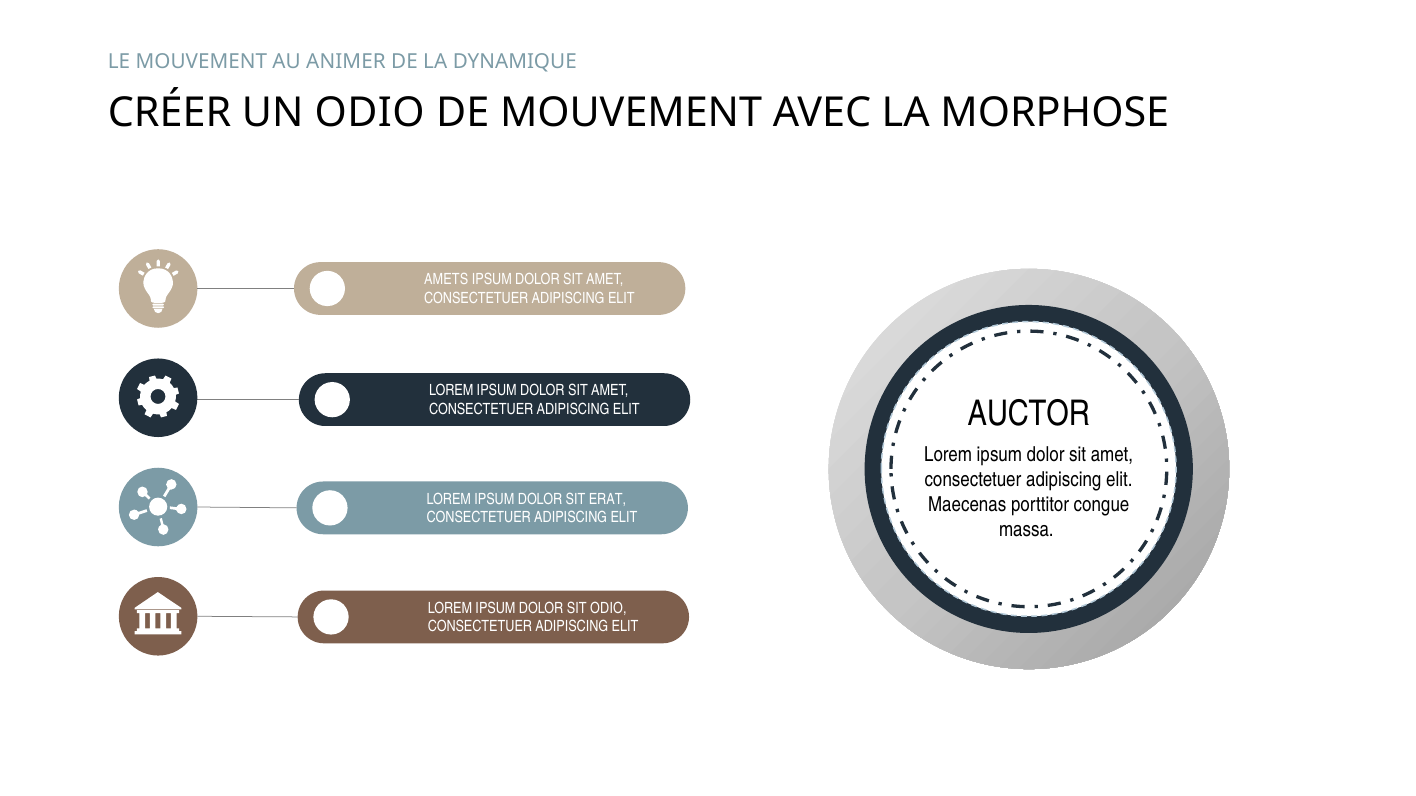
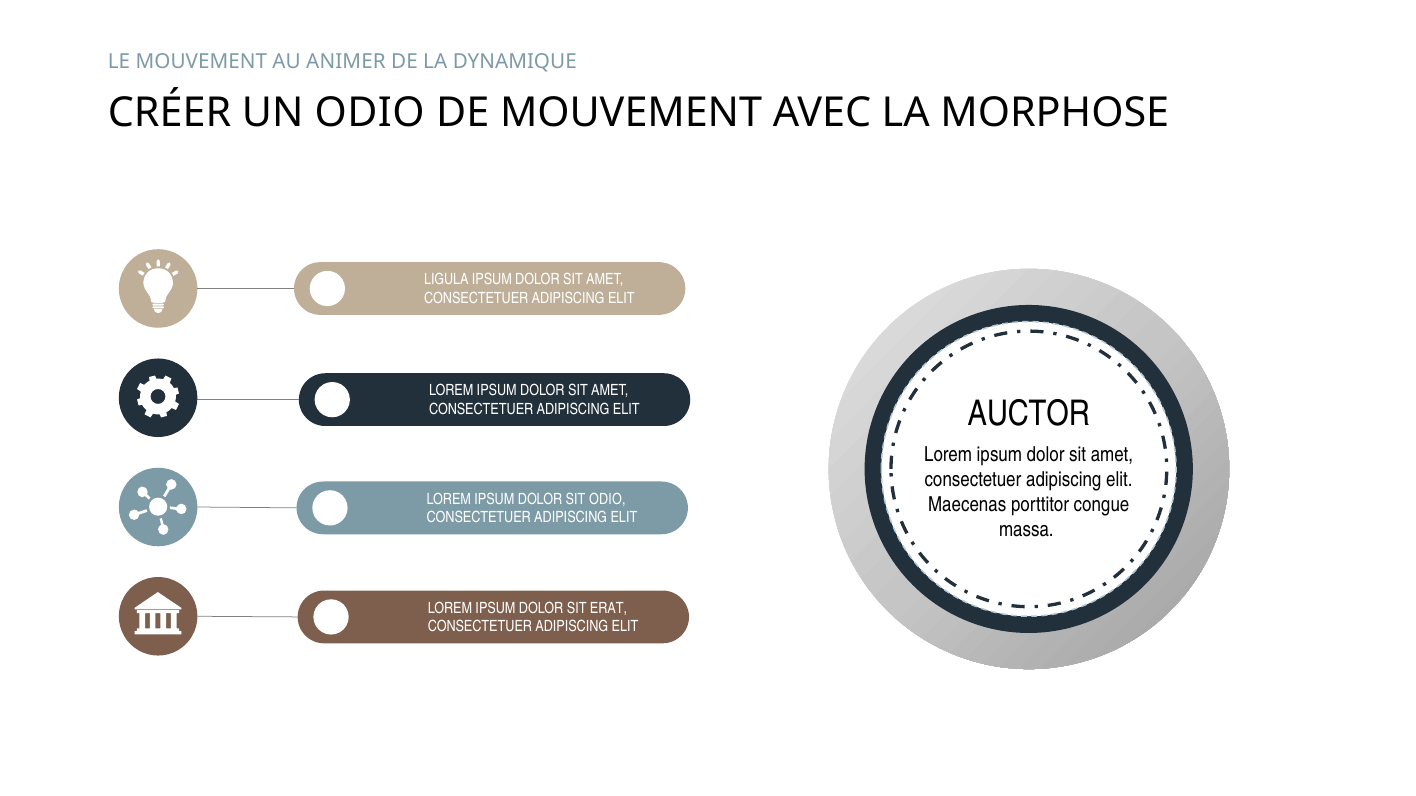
AMETS: AMETS -> LIGULA
SIT ERAT: ERAT -> ODIO
SIT ODIO: ODIO -> ERAT
